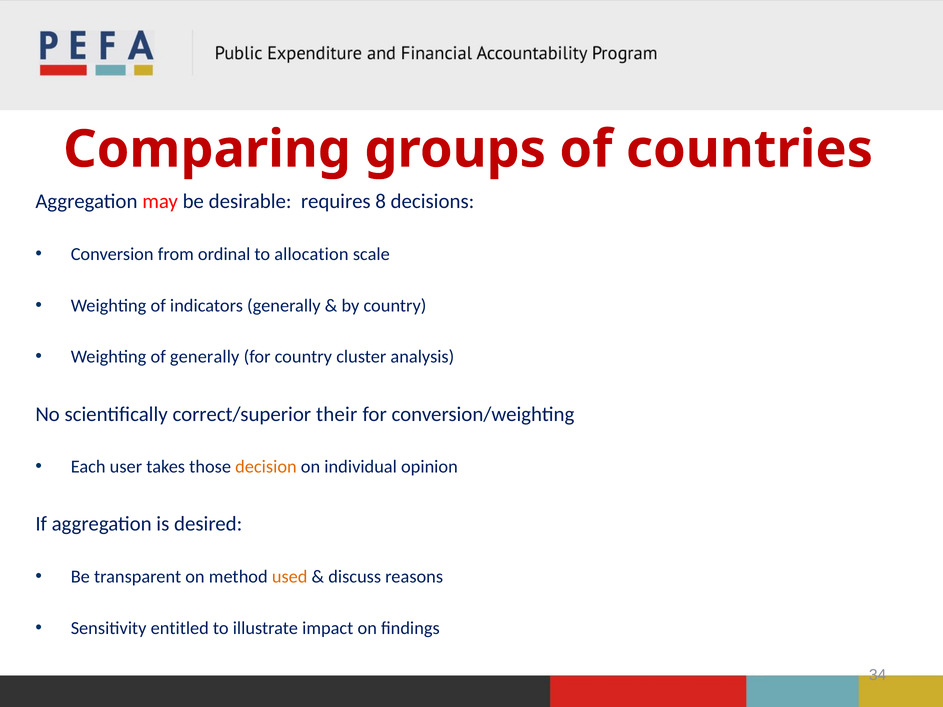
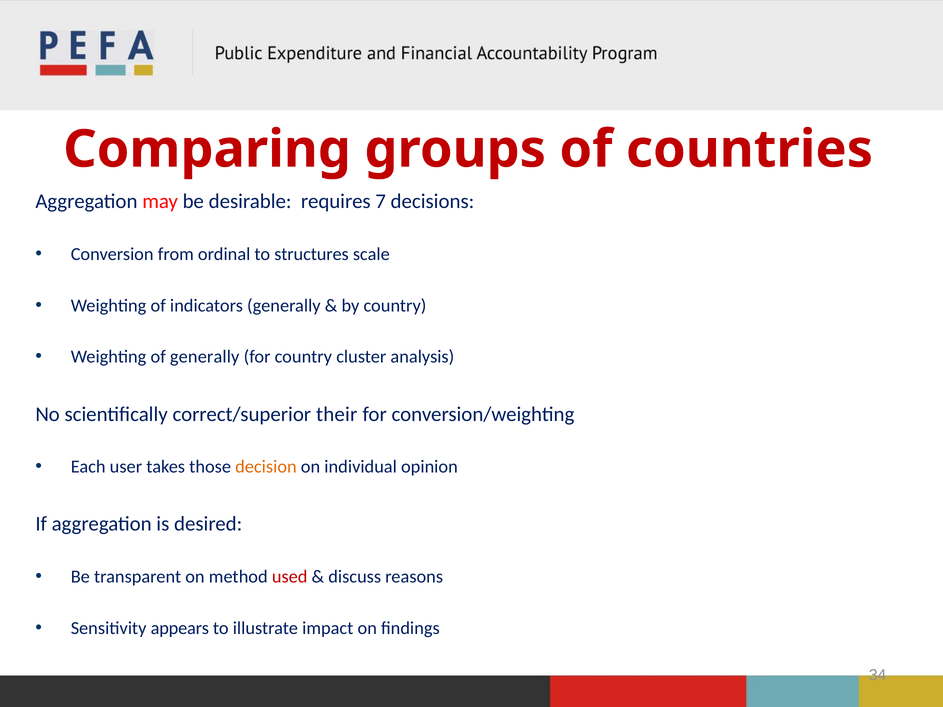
8: 8 -> 7
allocation: allocation -> structures
used colour: orange -> red
entitled: entitled -> appears
